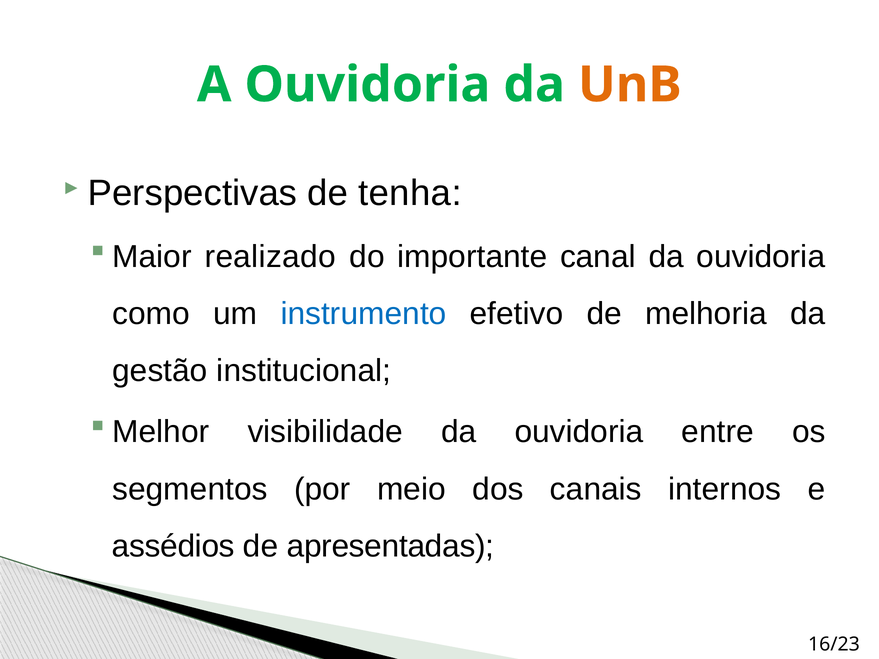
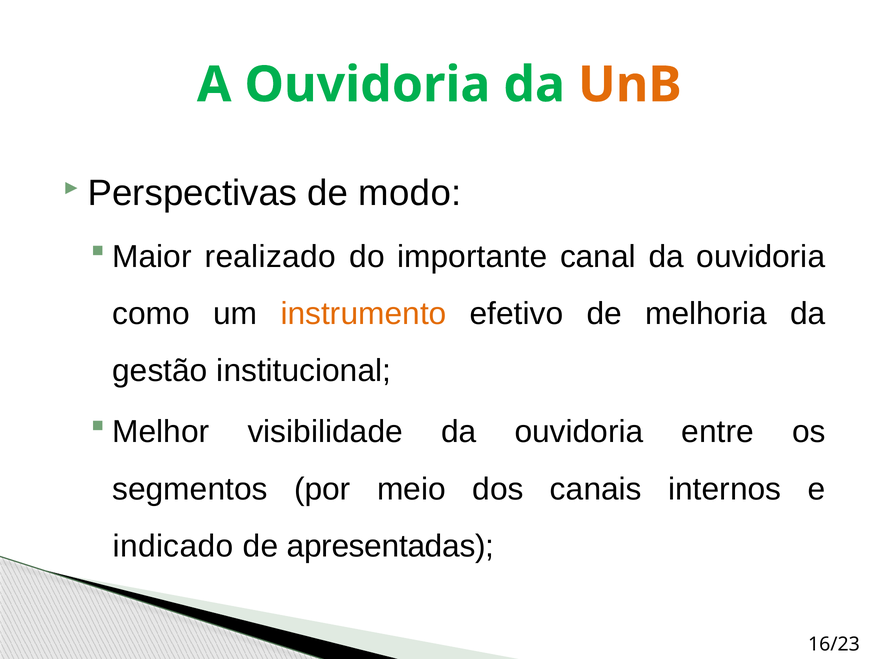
tenha: tenha -> modo
instrumento colour: blue -> orange
assédios: assédios -> indicado
